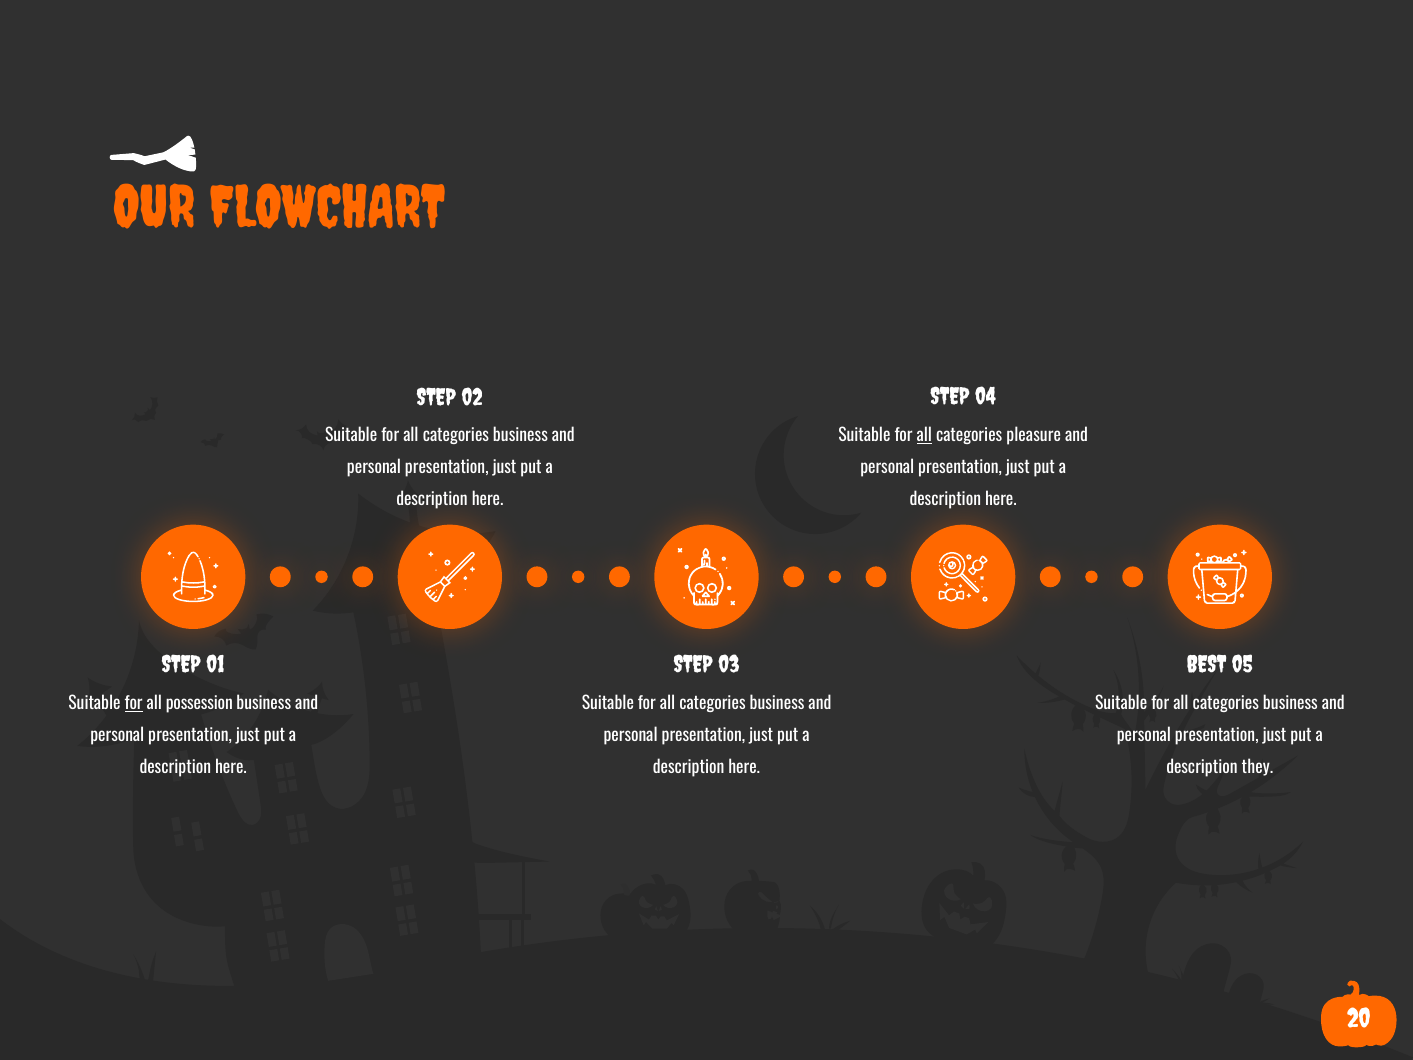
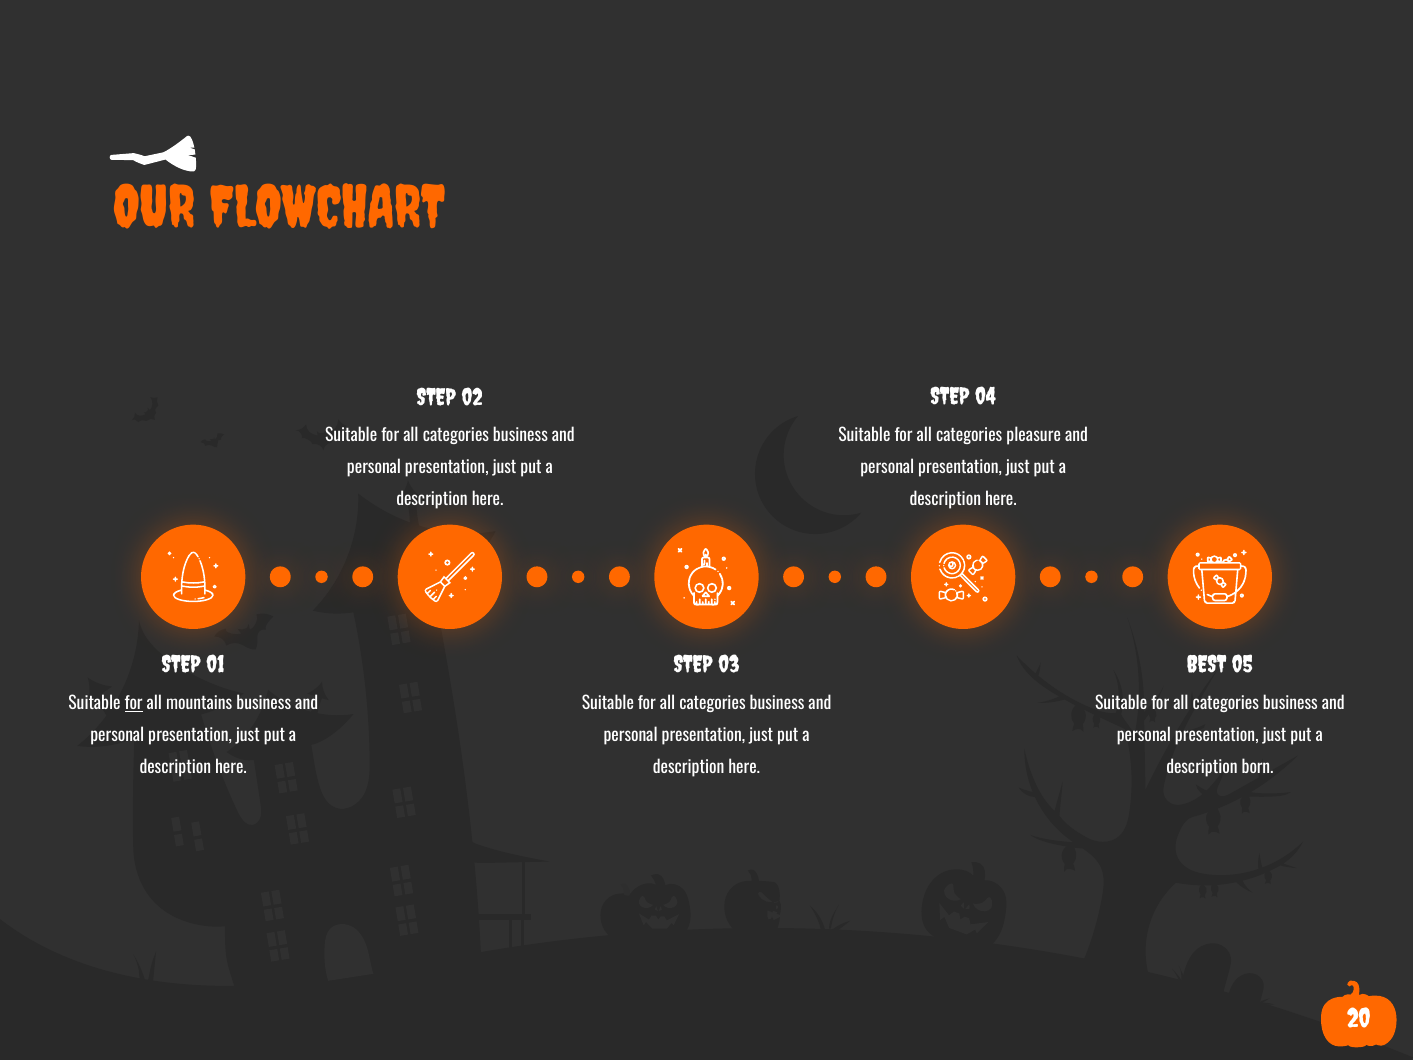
all at (924, 435) underline: present -> none
possession: possession -> mountains
they: they -> born
